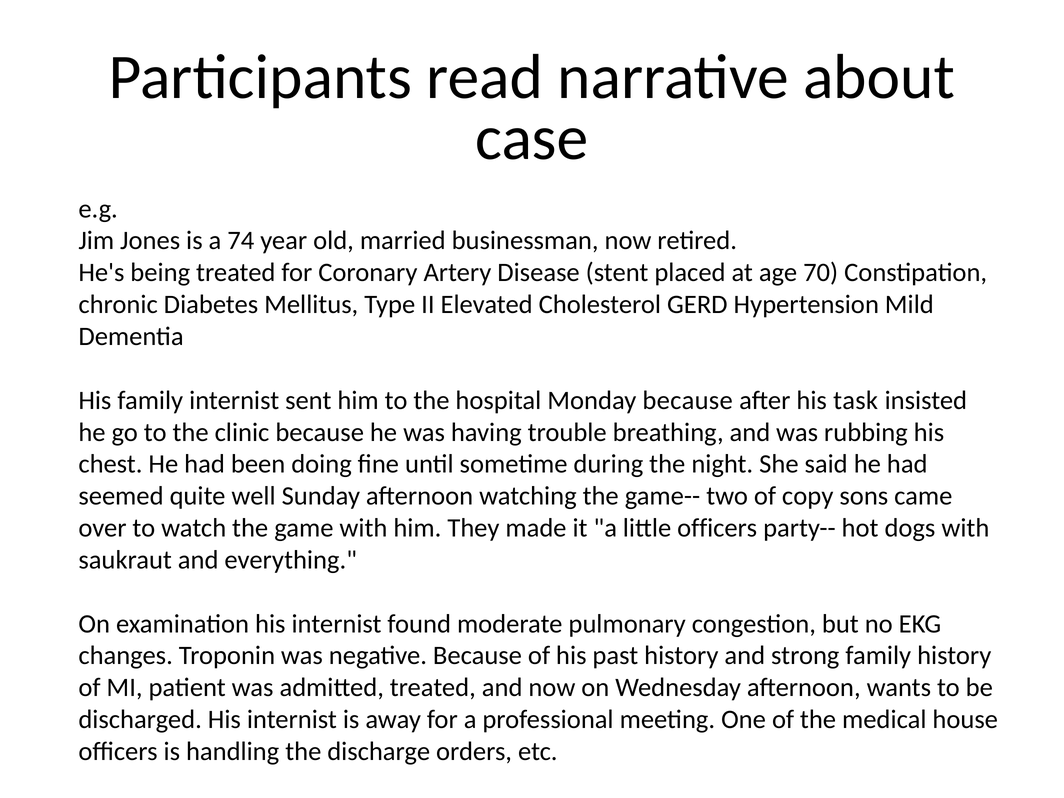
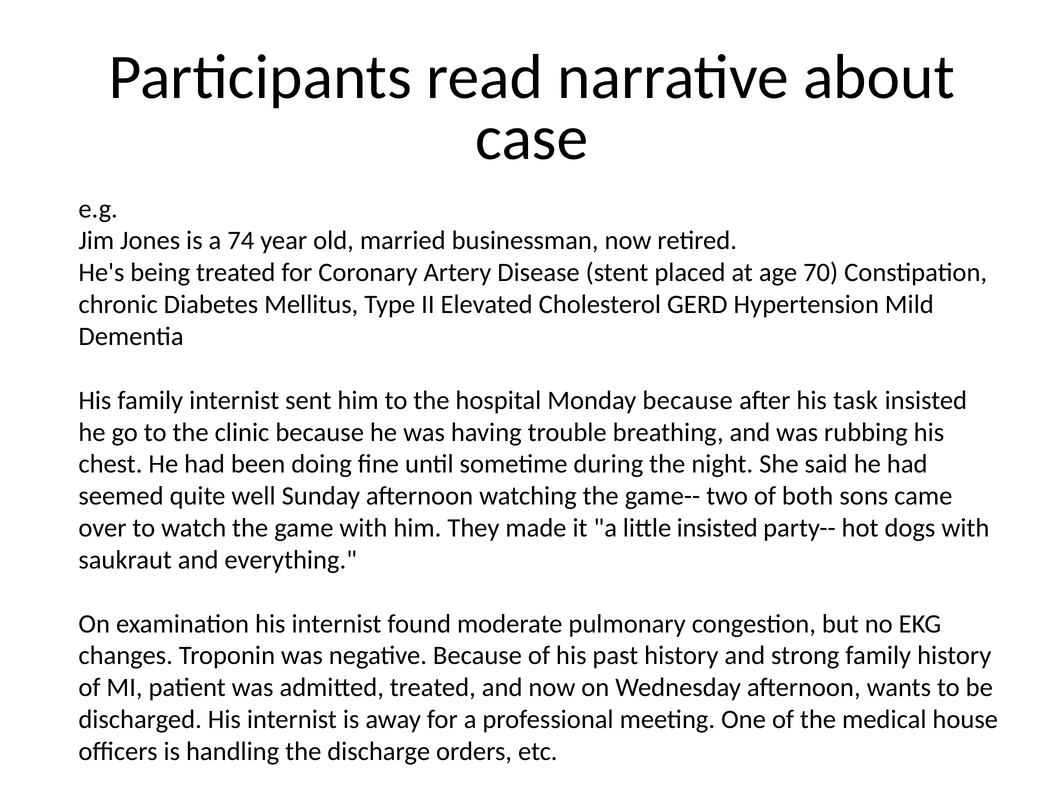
copy: copy -> both
little officers: officers -> insisted
